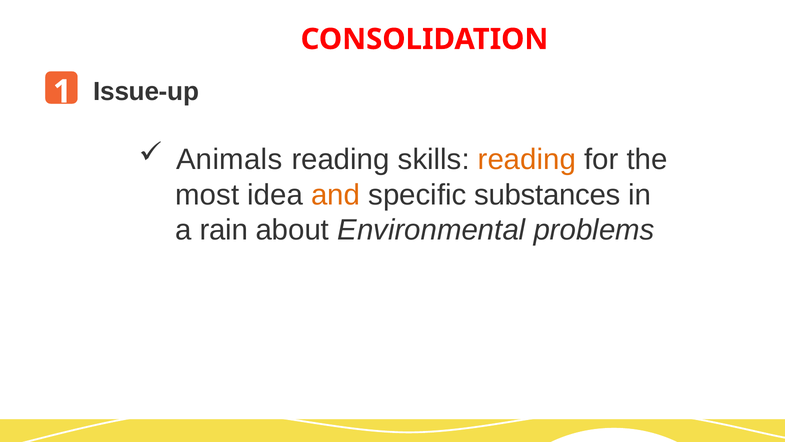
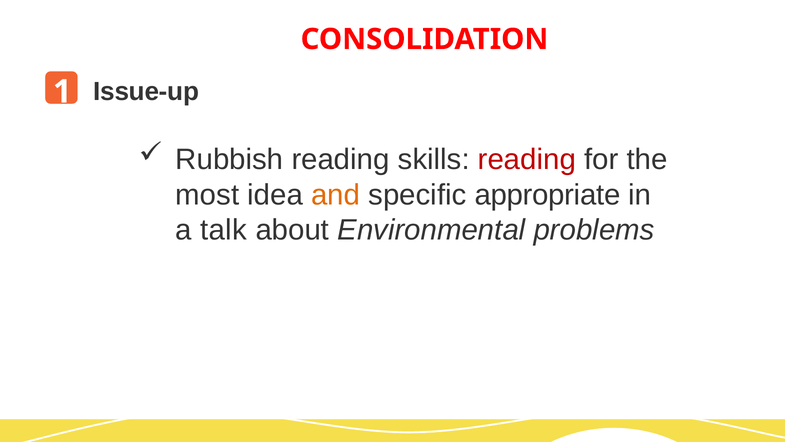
Animals: Animals -> Rubbish
reading at (527, 159) colour: orange -> red
substances: substances -> appropriate
rain: rain -> talk
